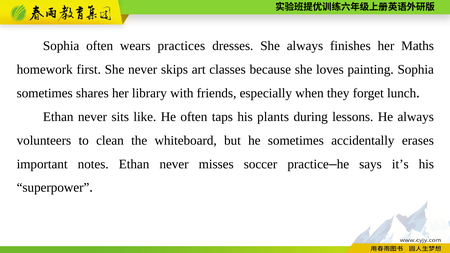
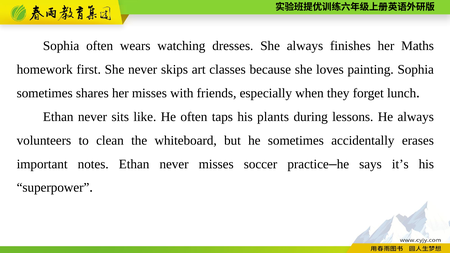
practices: practices -> watching
her library: library -> misses
